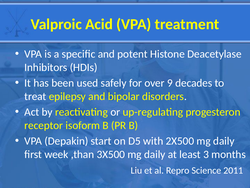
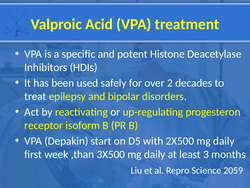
9: 9 -> 2
2011: 2011 -> 2059
